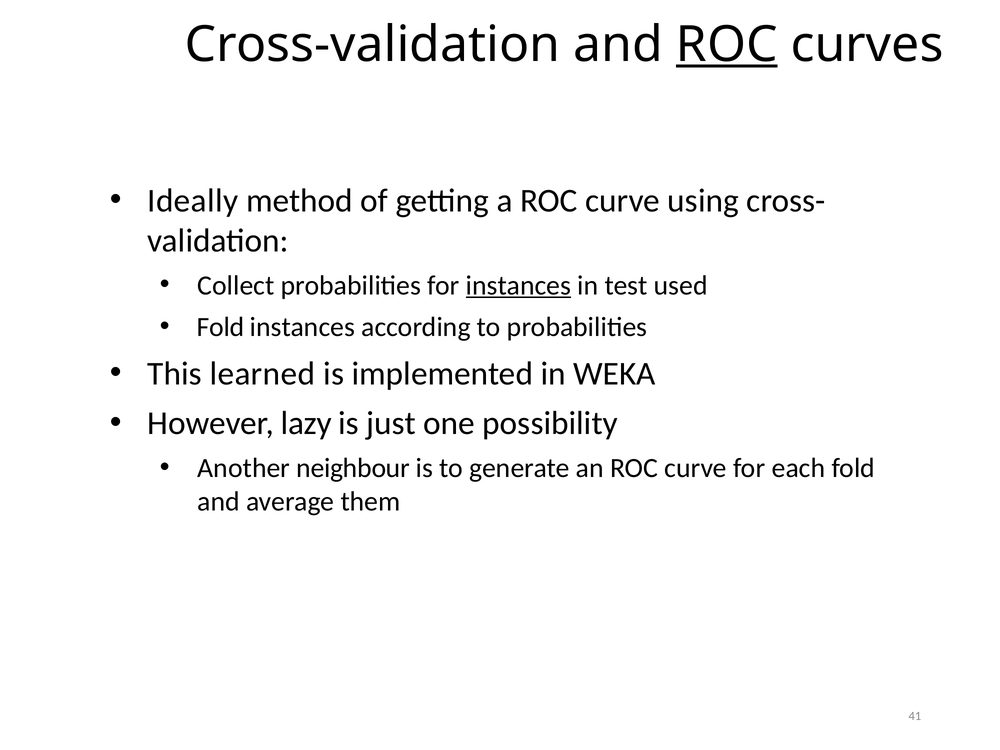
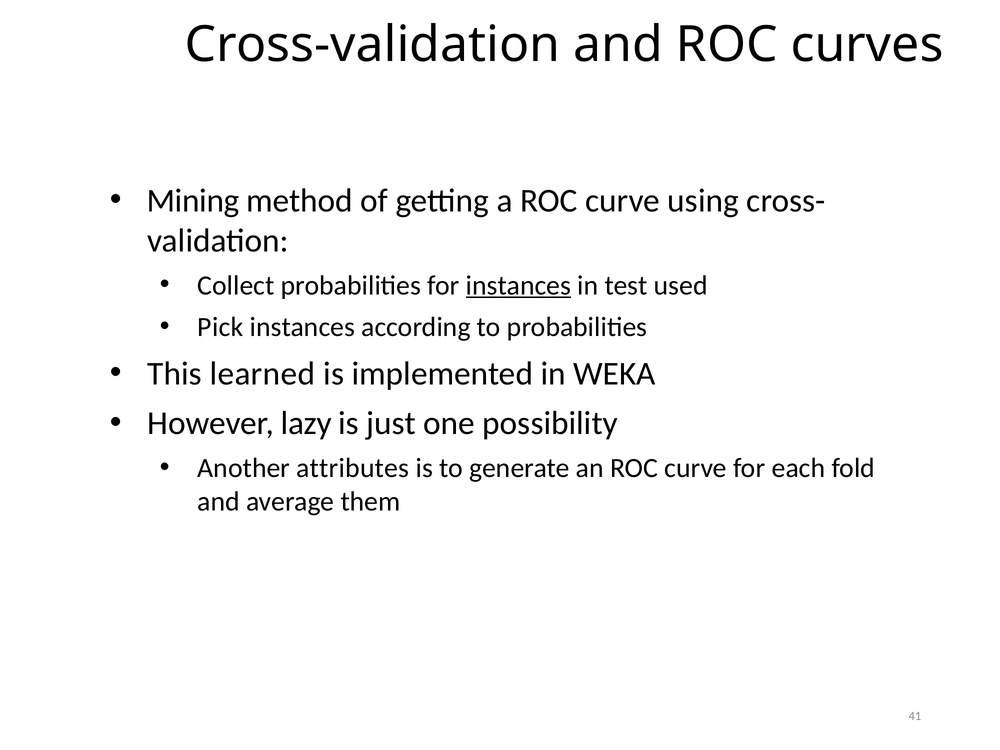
ROC at (727, 45) underline: present -> none
Ideally: Ideally -> Mining
Fold at (221, 327): Fold -> Pick
neighbour: neighbour -> attributes
